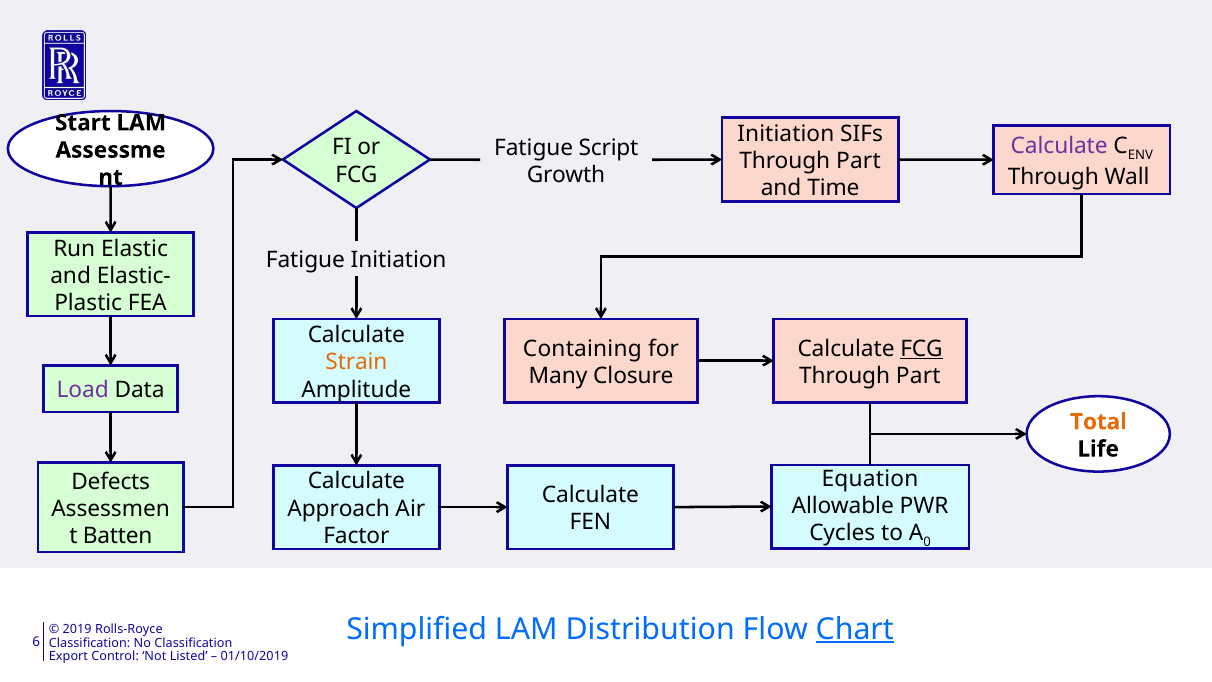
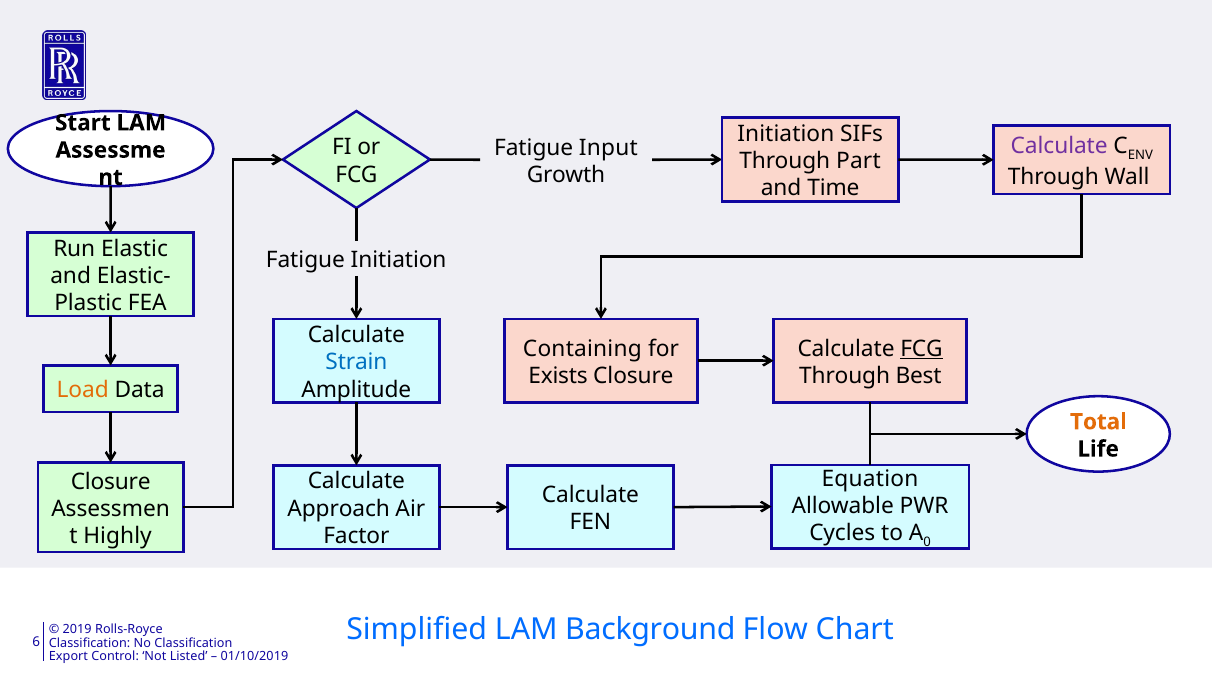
Script: Script -> Input
Strain colour: orange -> blue
Many: Many -> Exists
Part at (918, 376): Part -> Best
Load colour: purple -> orange
Defects at (111, 481): Defects -> Closure
Batten: Batten -> Highly
Distribution: Distribution -> Background
Chart underline: present -> none
